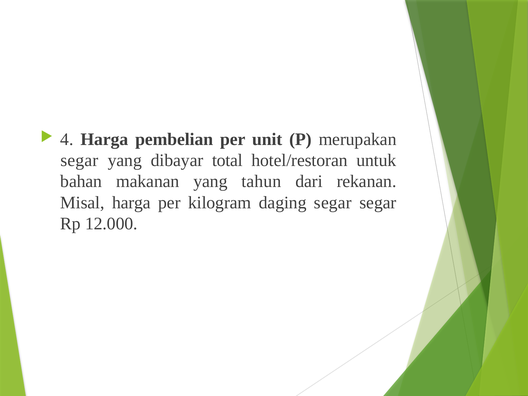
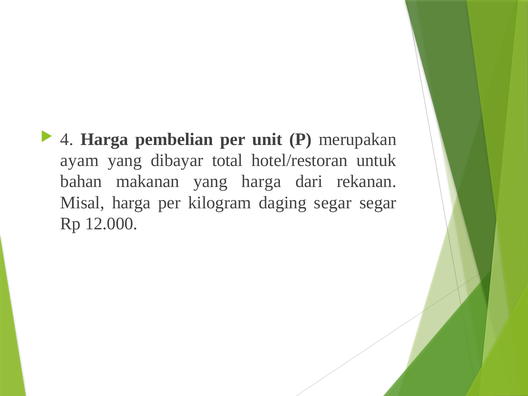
segar at (79, 160): segar -> ayam
yang tahun: tahun -> harga
